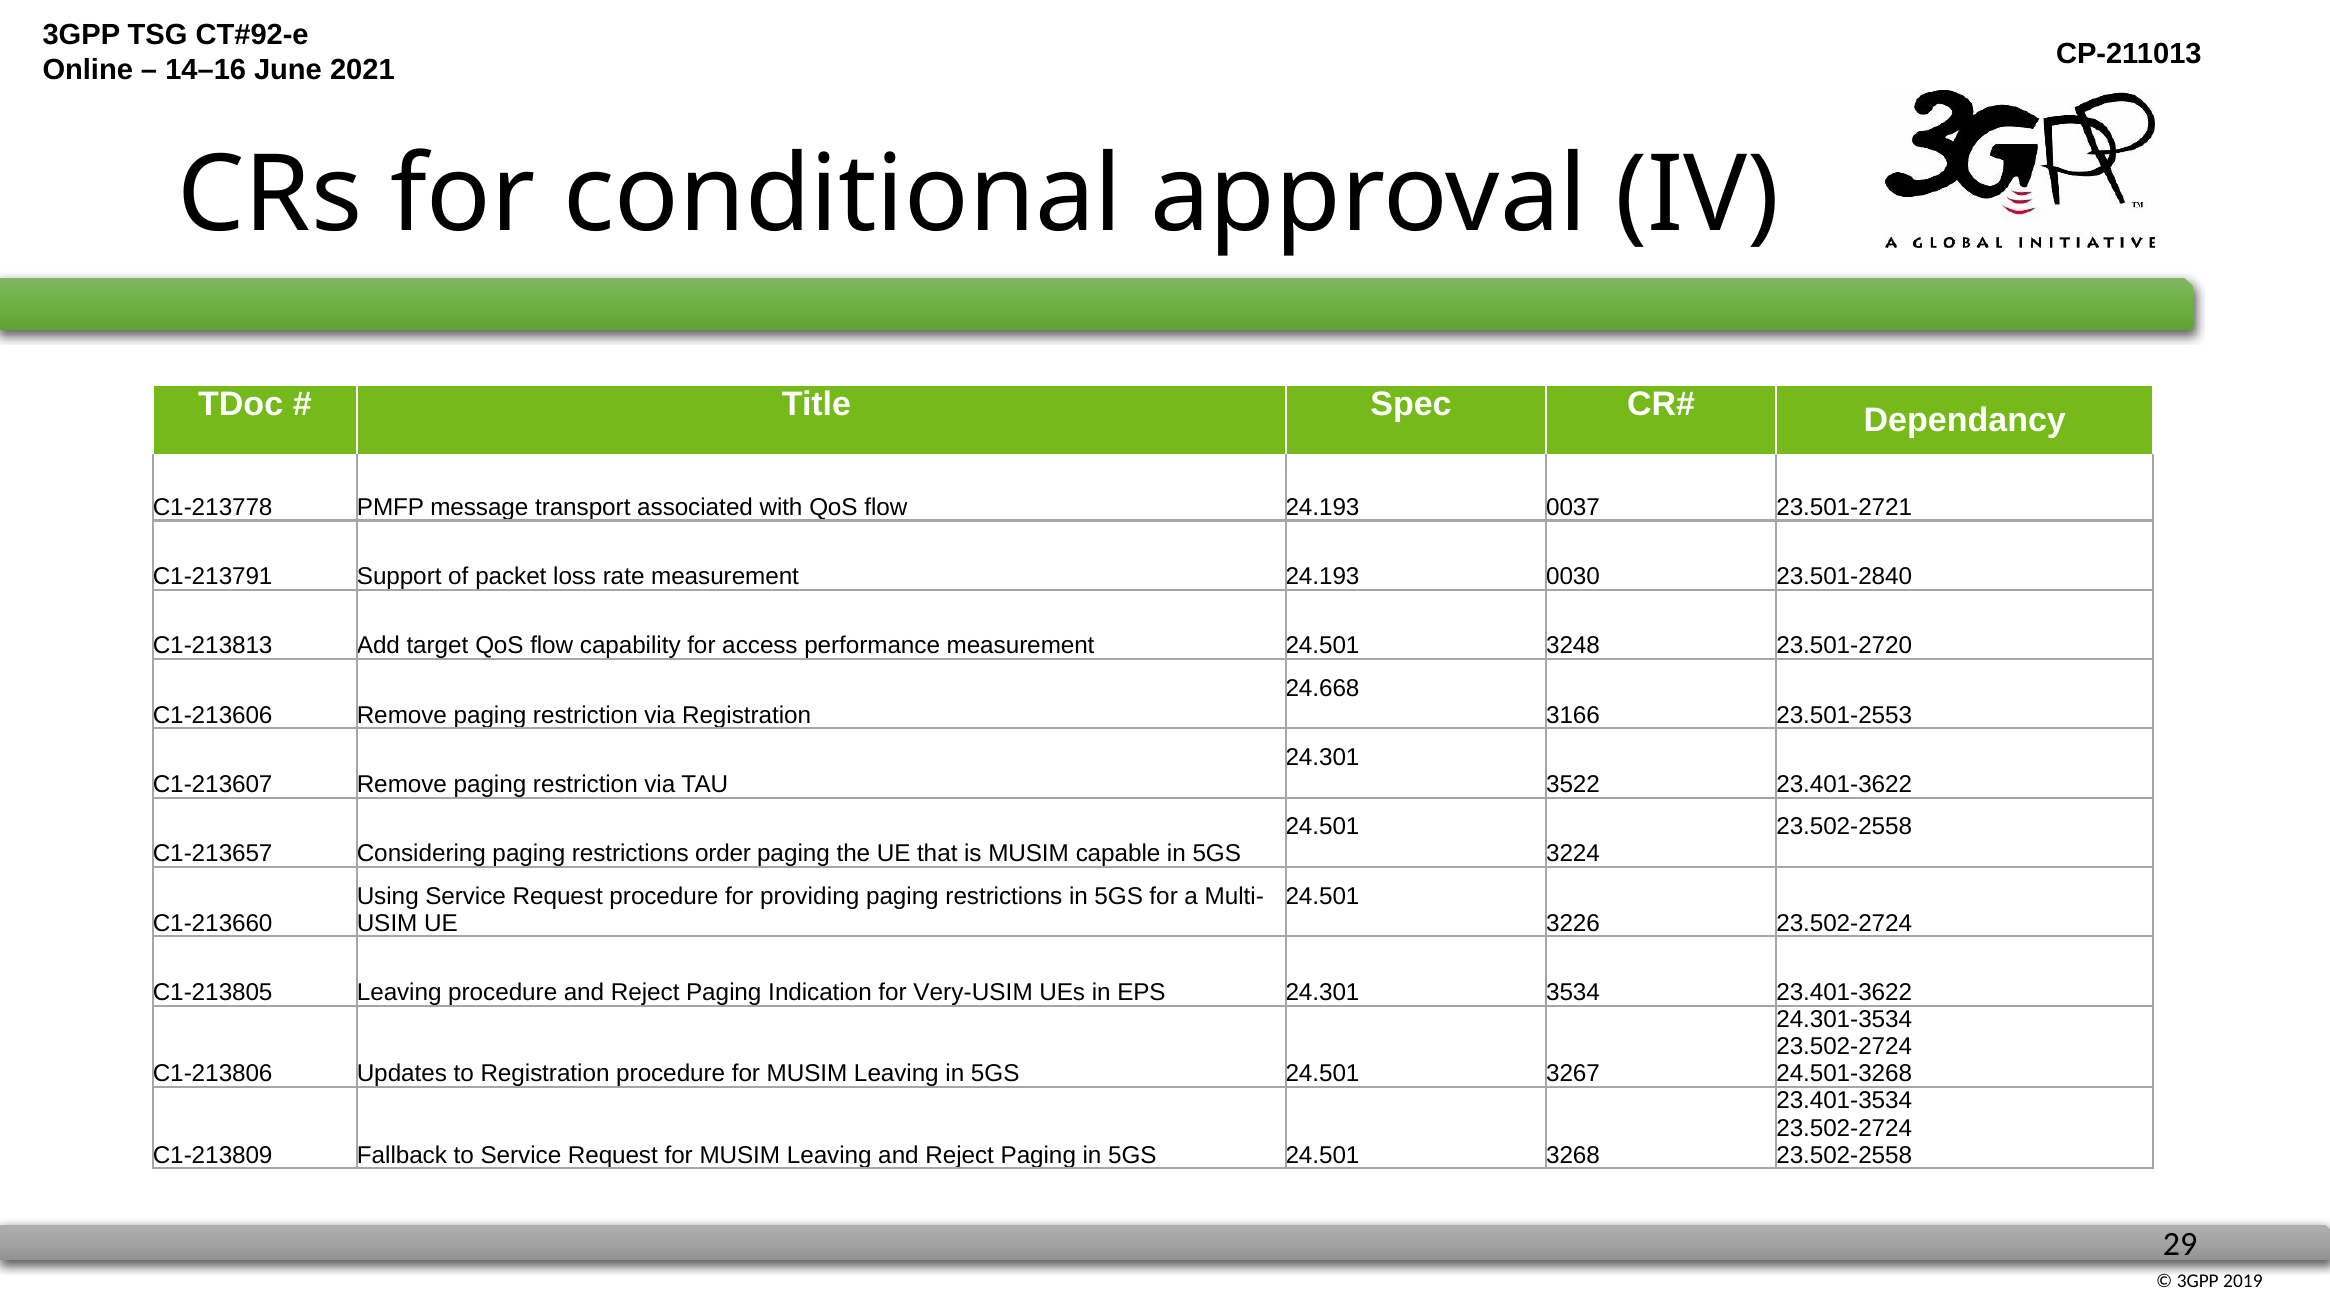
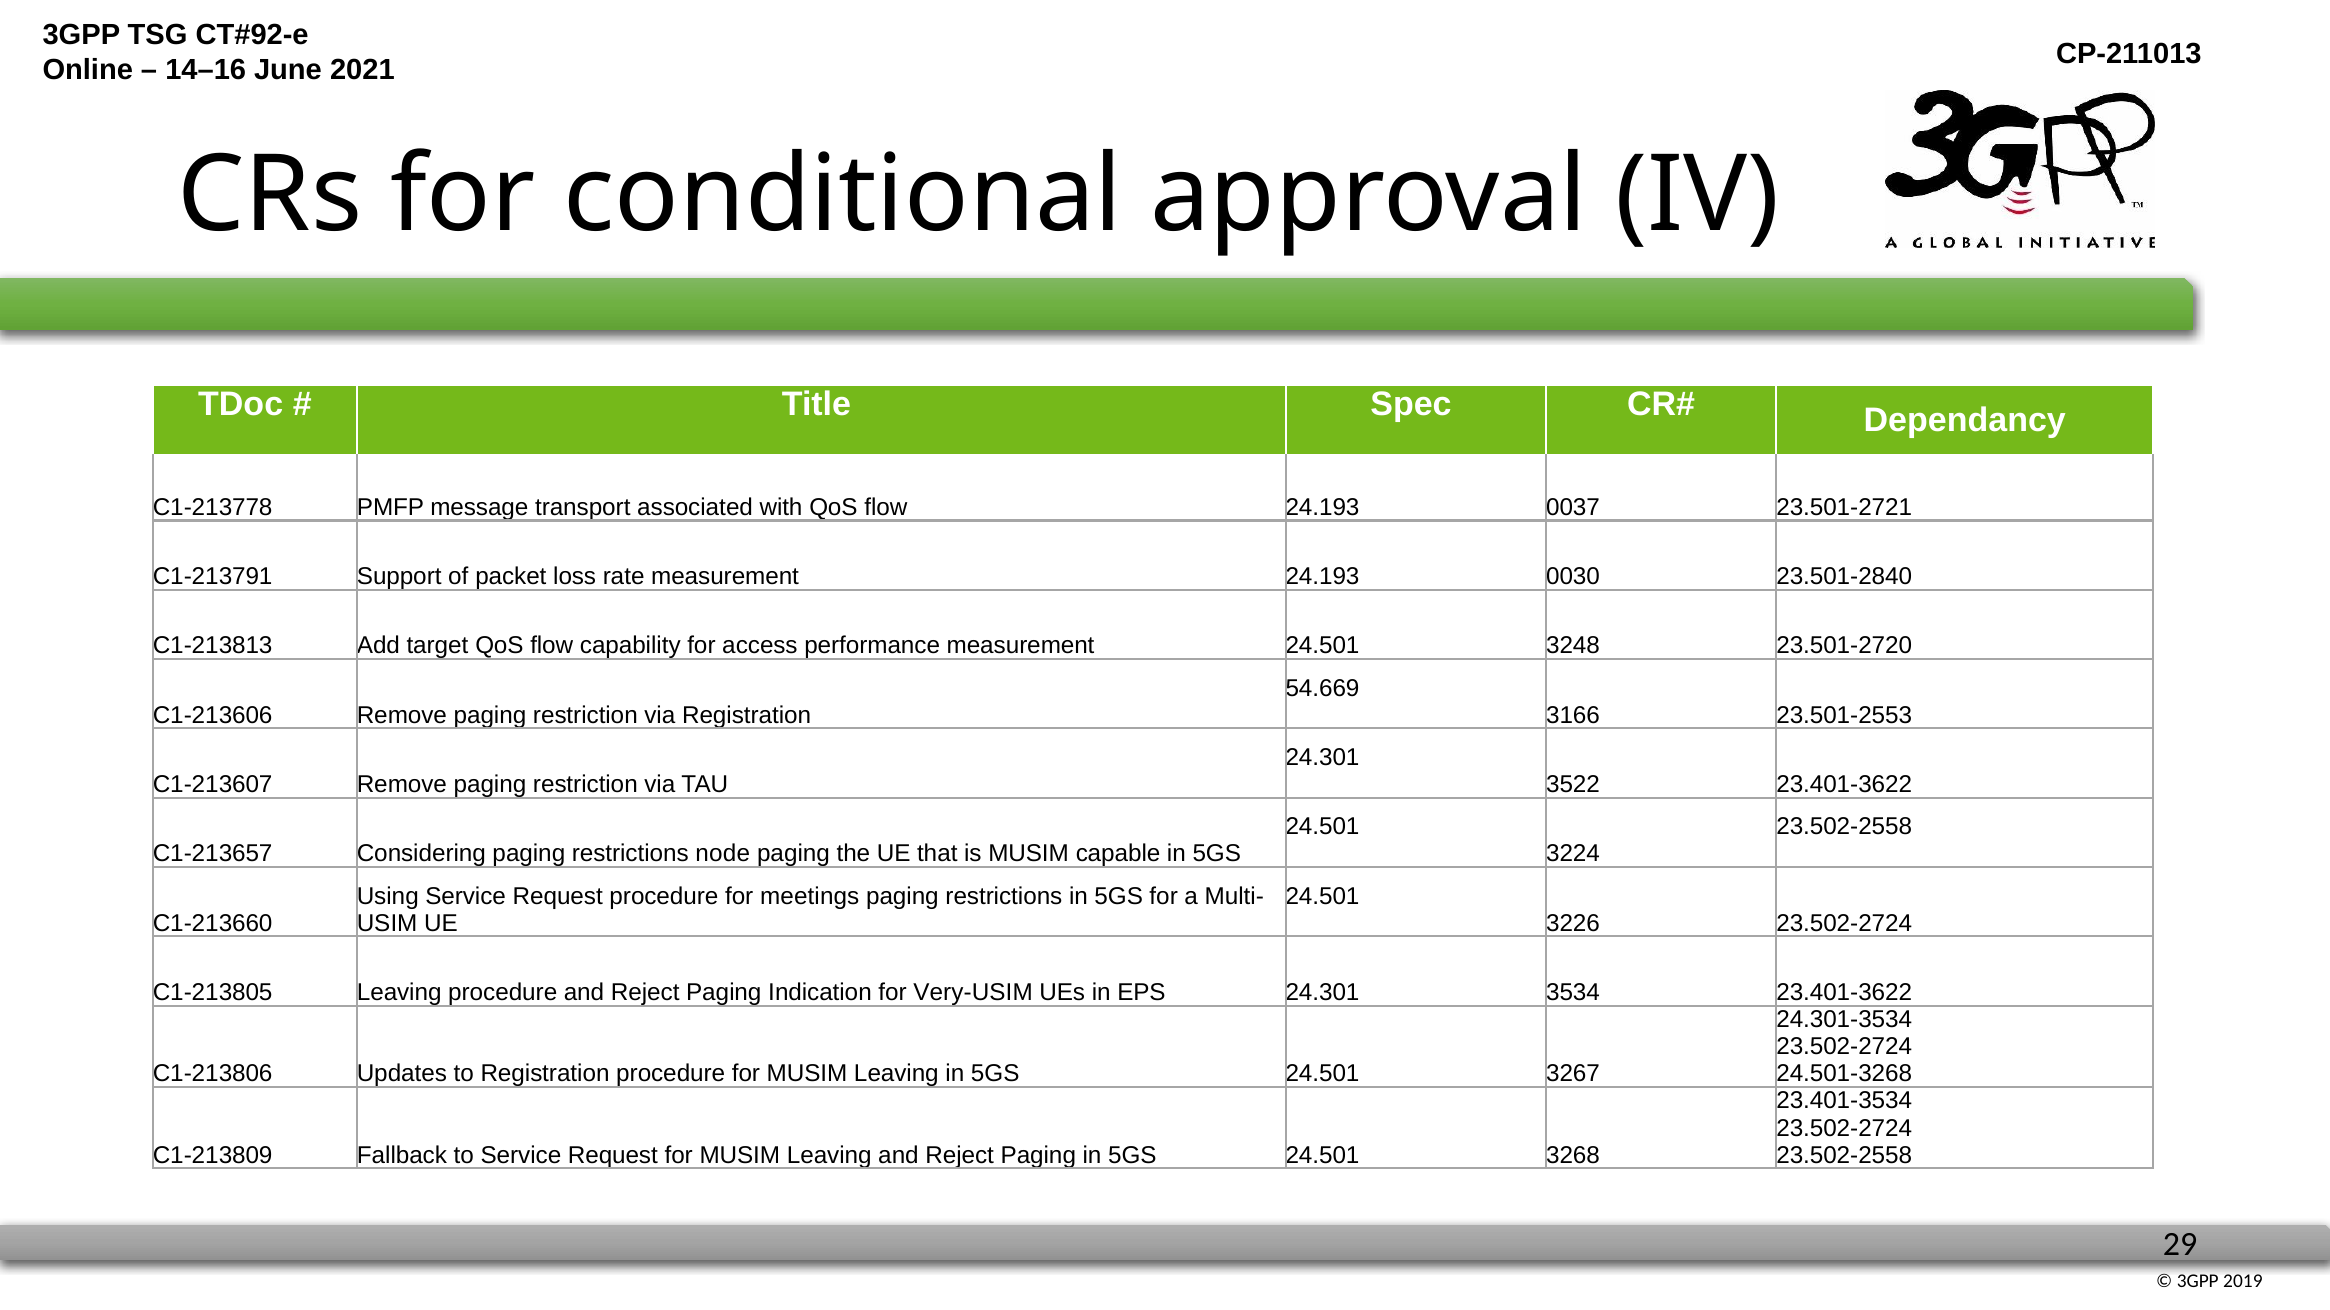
24.668: 24.668 -> 54.669
order: order -> node
providing: providing -> meetings
